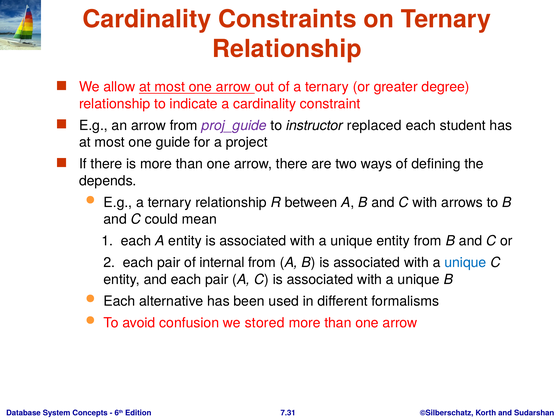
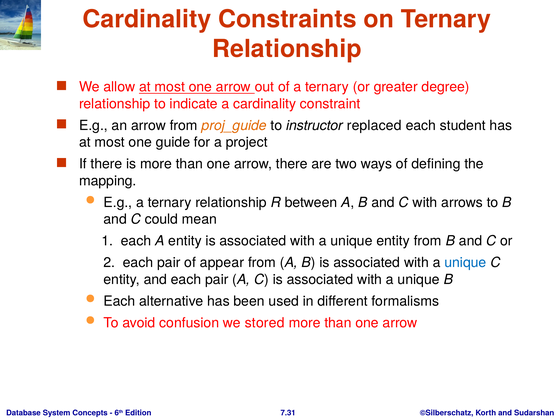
proj_guide colour: purple -> orange
depends: depends -> mapping
internal: internal -> appear
